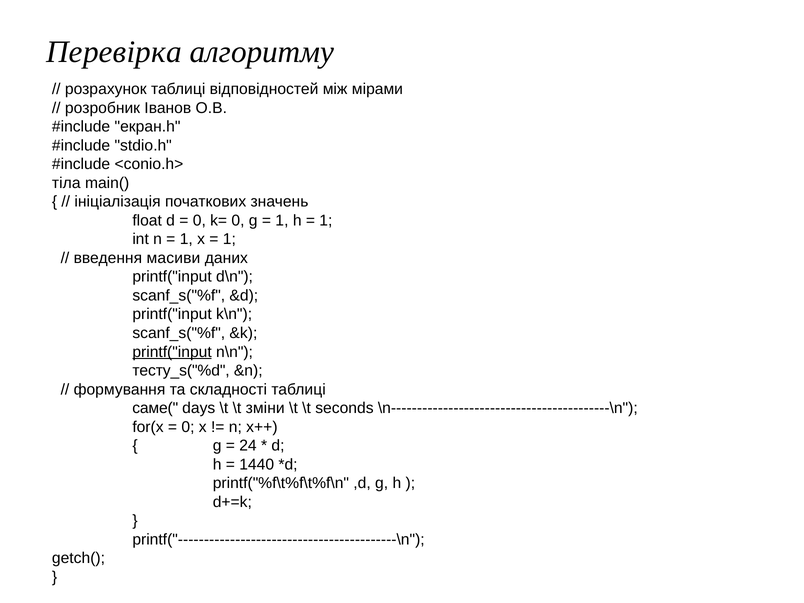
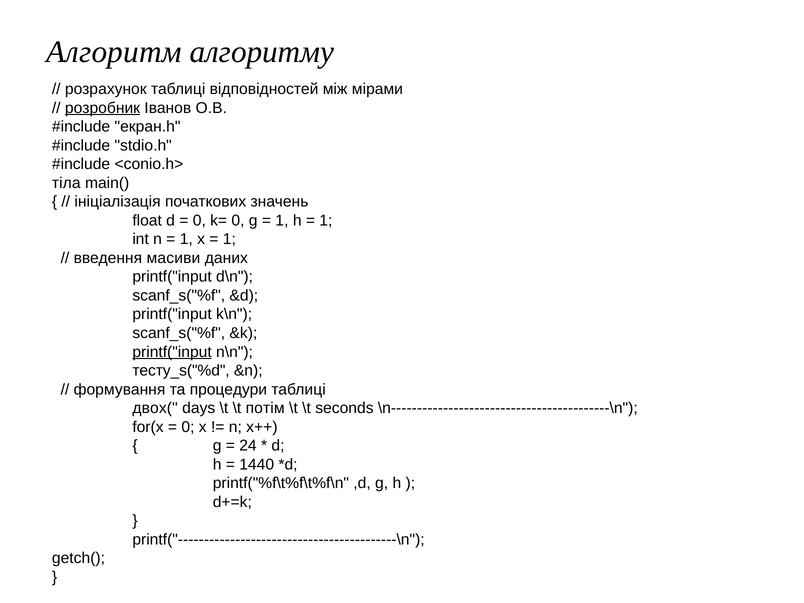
Перевірка: Перевірка -> Алгоритм
розробник underline: none -> present
складності: складності -> процедури
саме(: саме( -> двох(
зміни: зміни -> потім
